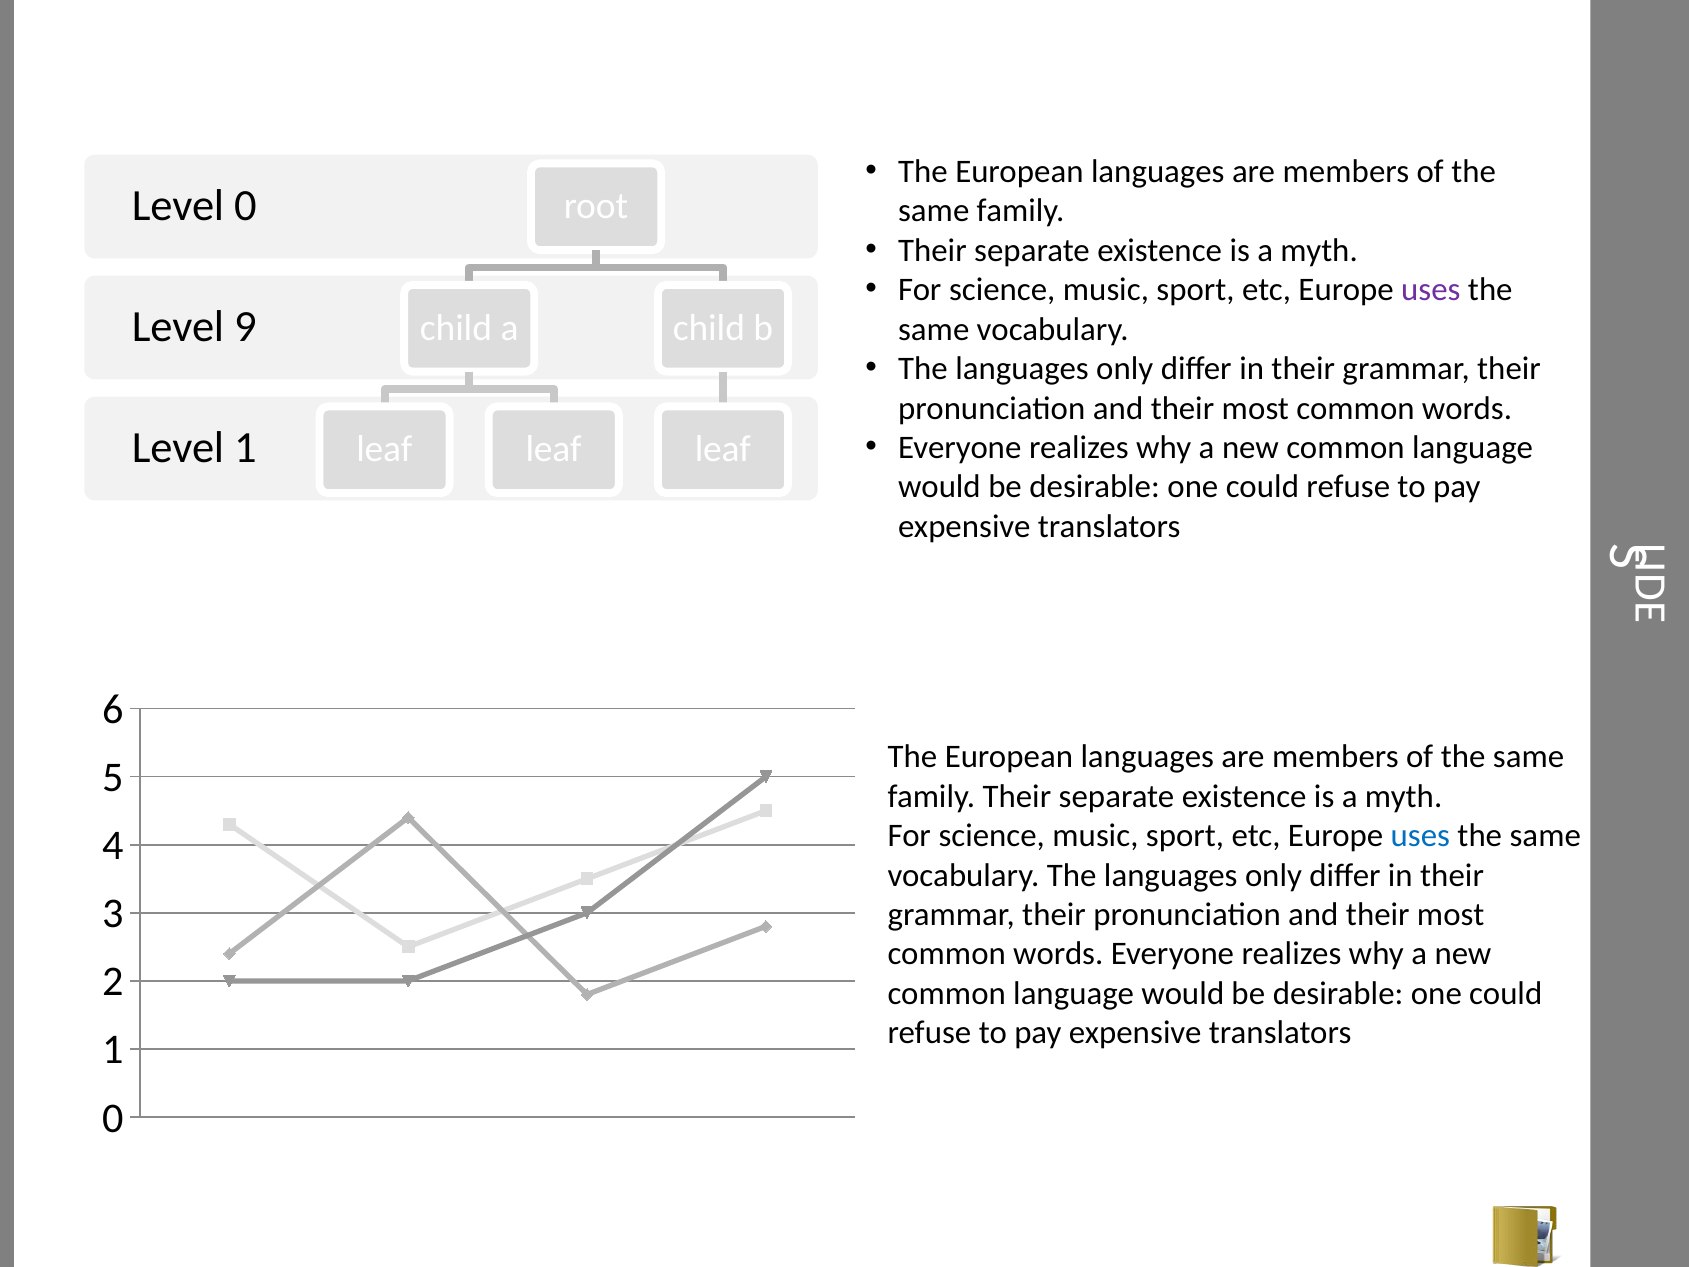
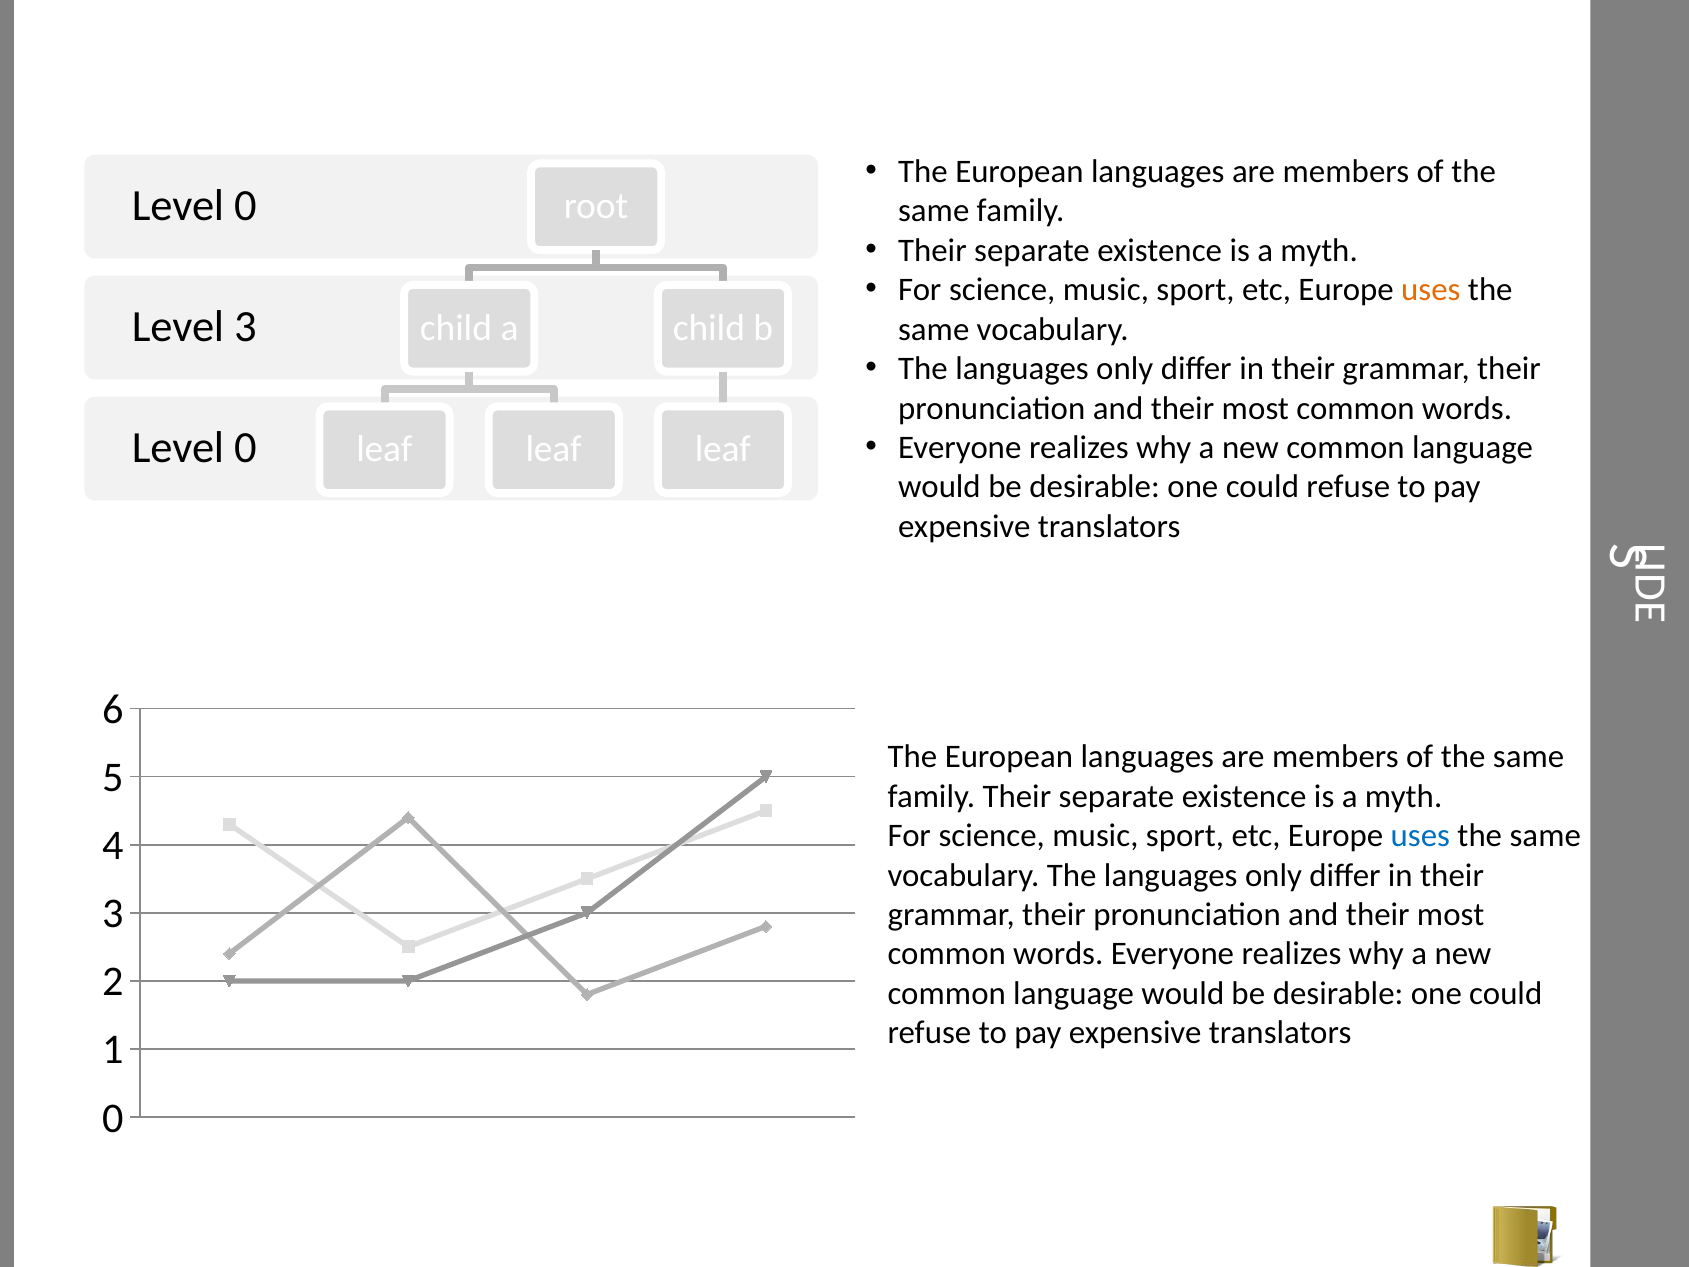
uses at (1431, 290) colour: purple -> orange
9 at (245, 327): 9 -> 3
1 at (245, 448): 1 -> 0
